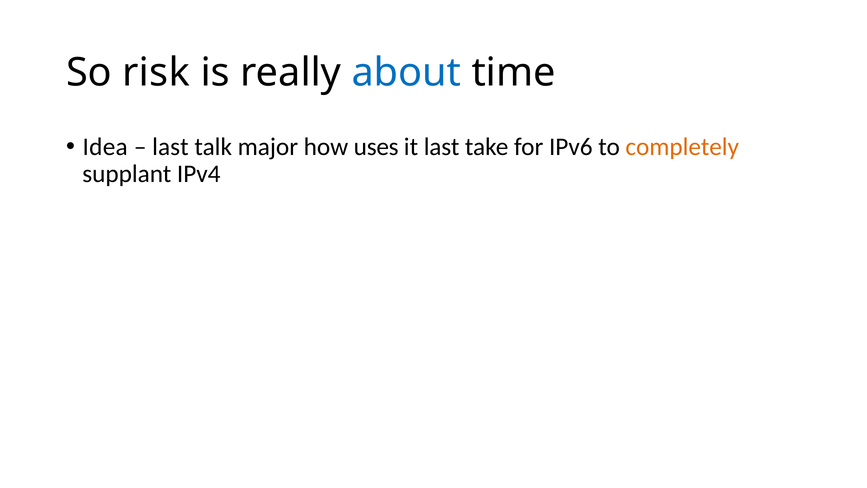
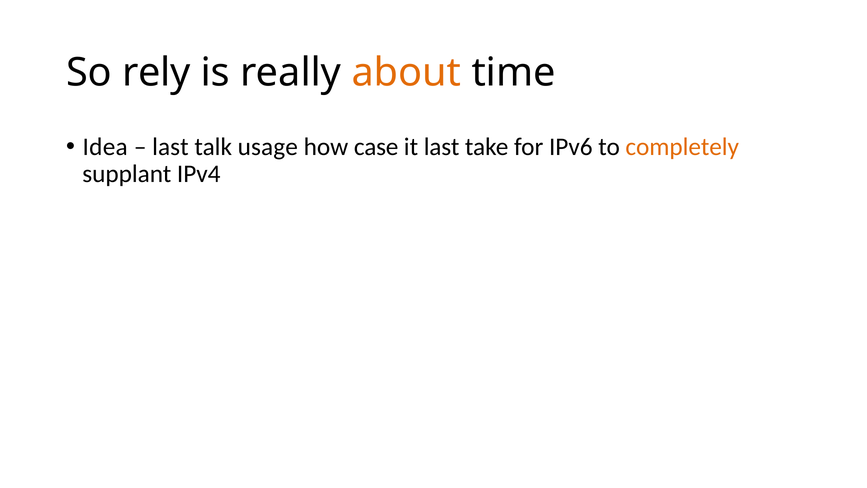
risk: risk -> rely
about colour: blue -> orange
major: major -> usage
uses: uses -> case
